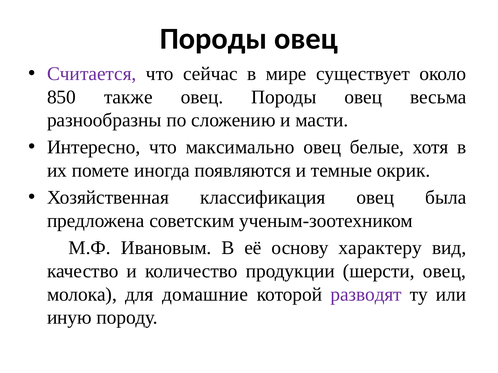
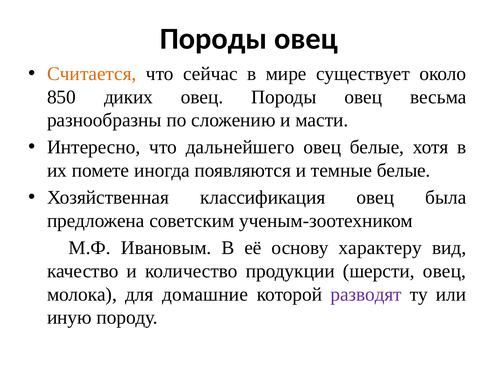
Считается colour: purple -> orange
также: также -> диких
максимально: максимально -> дальнейшего
темные окрик: окрик -> белые
